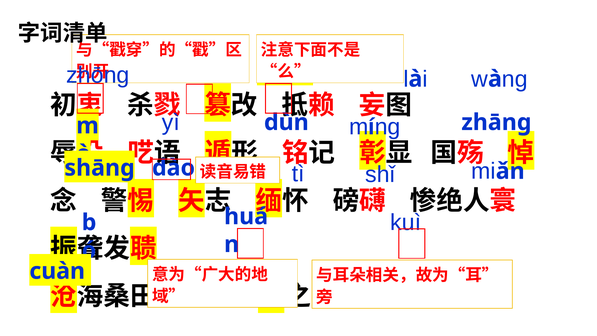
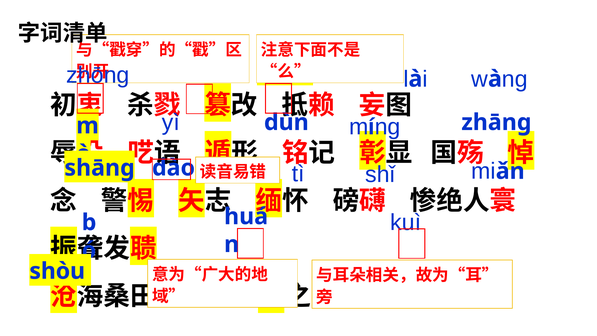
cuàn at (57, 271): cuàn -> shòu
